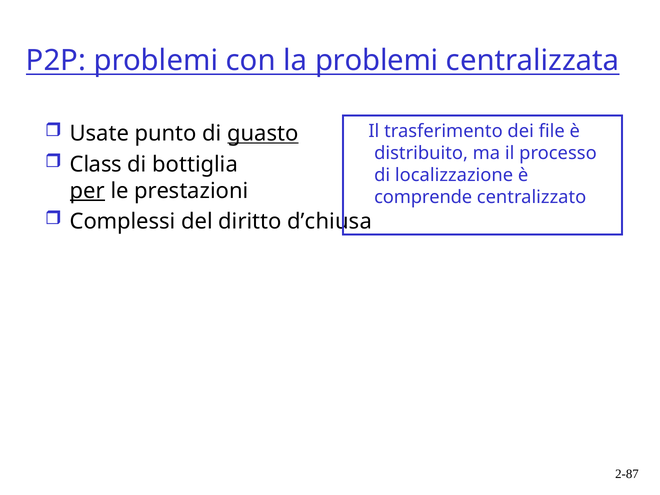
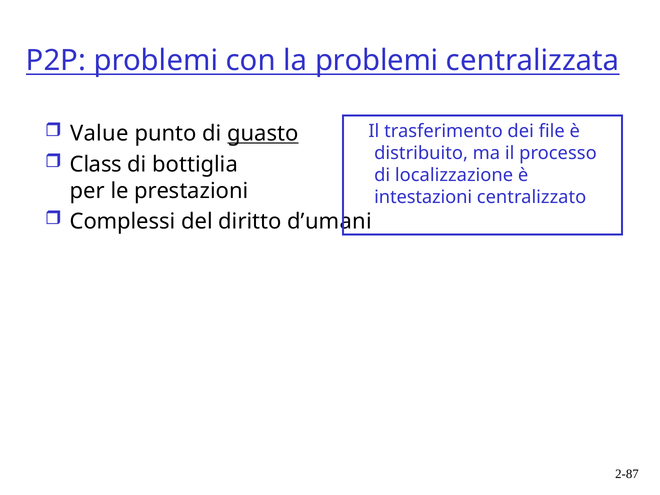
Usate: Usate -> Value
per underline: present -> none
comprende: comprende -> intestazioni
d’chiusa: d’chiusa -> d’umani
